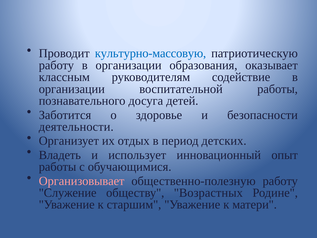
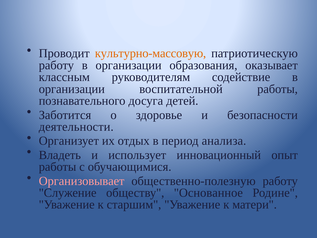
культурно-массовую colour: blue -> orange
детских: детских -> анализа
Возрастных: Возрастных -> Основанное
